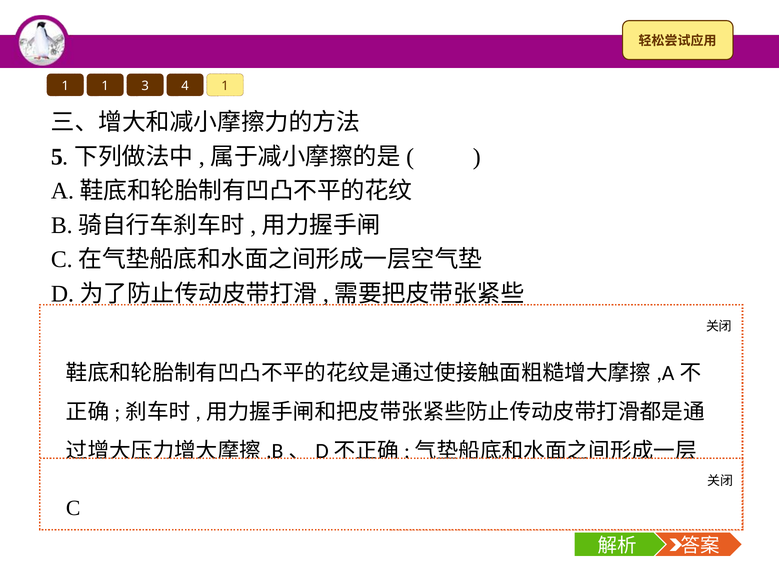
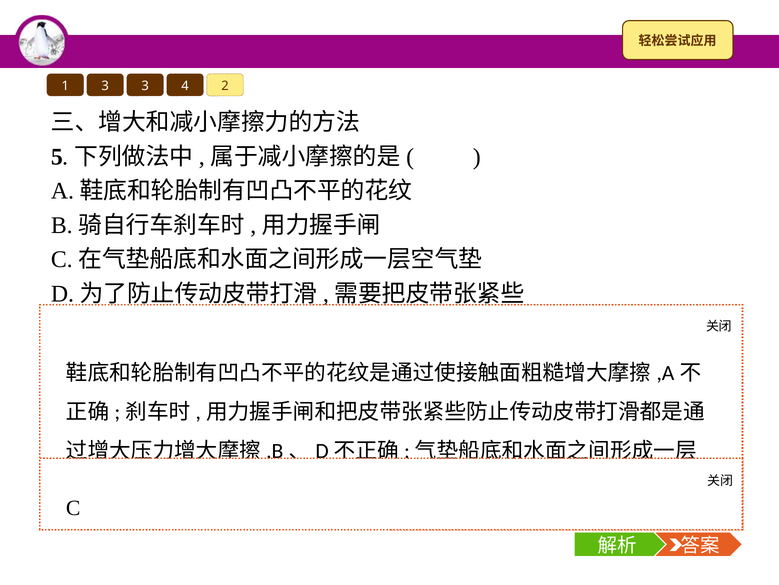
1 1: 1 -> 3
4 1: 1 -> 2
